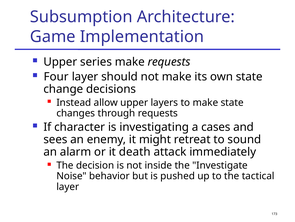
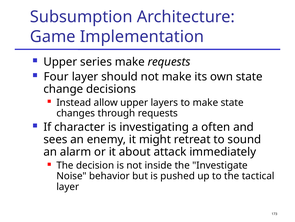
cases: cases -> often
death: death -> about
